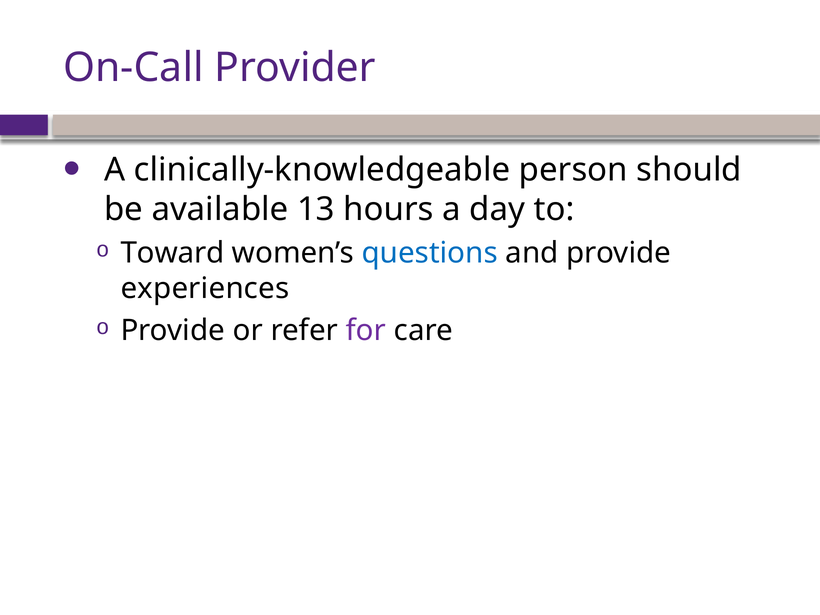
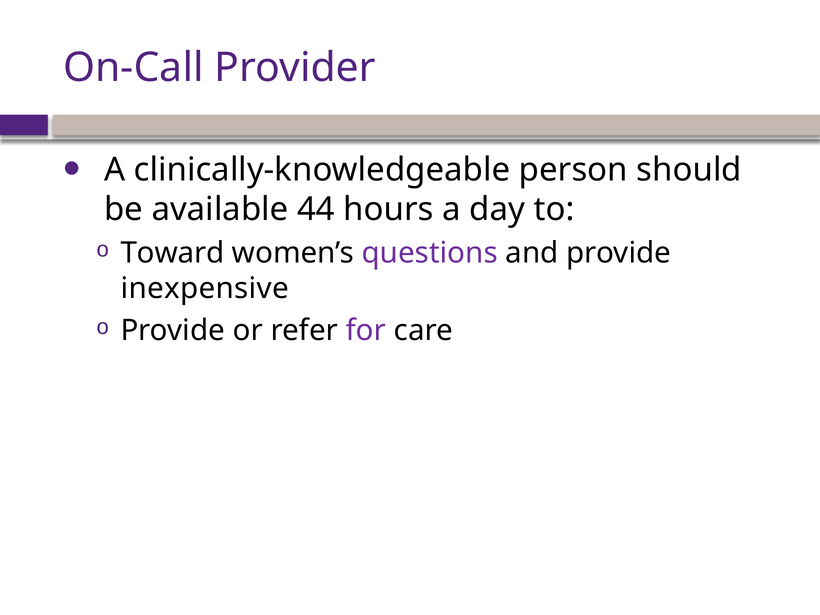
13: 13 -> 44
questions colour: blue -> purple
experiences: experiences -> inexpensive
